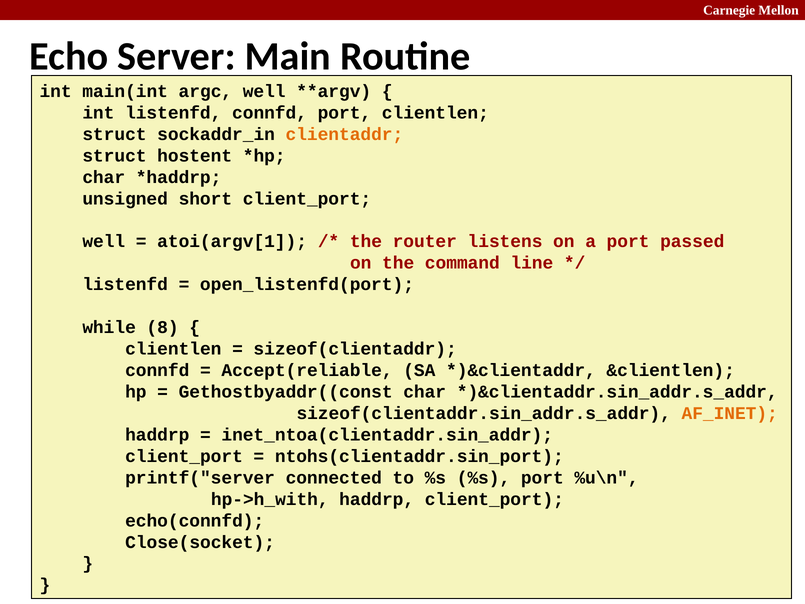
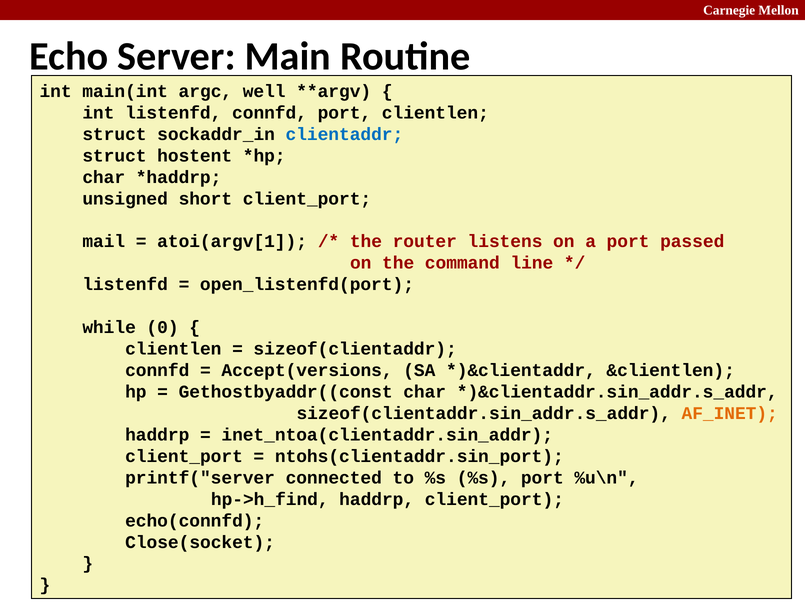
clientaddr colour: orange -> blue
well at (104, 241): well -> mail
8: 8 -> 0
Accept(reliable: Accept(reliable -> Accept(versions
hp->h_with: hp->h_with -> hp->h_find
